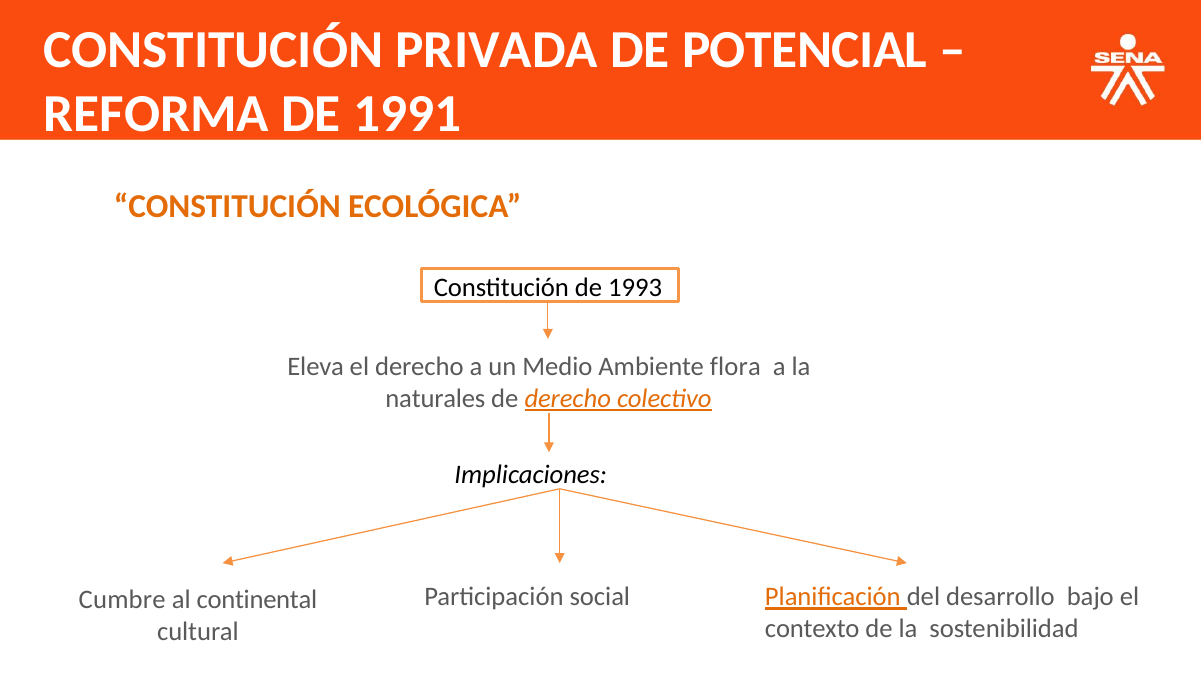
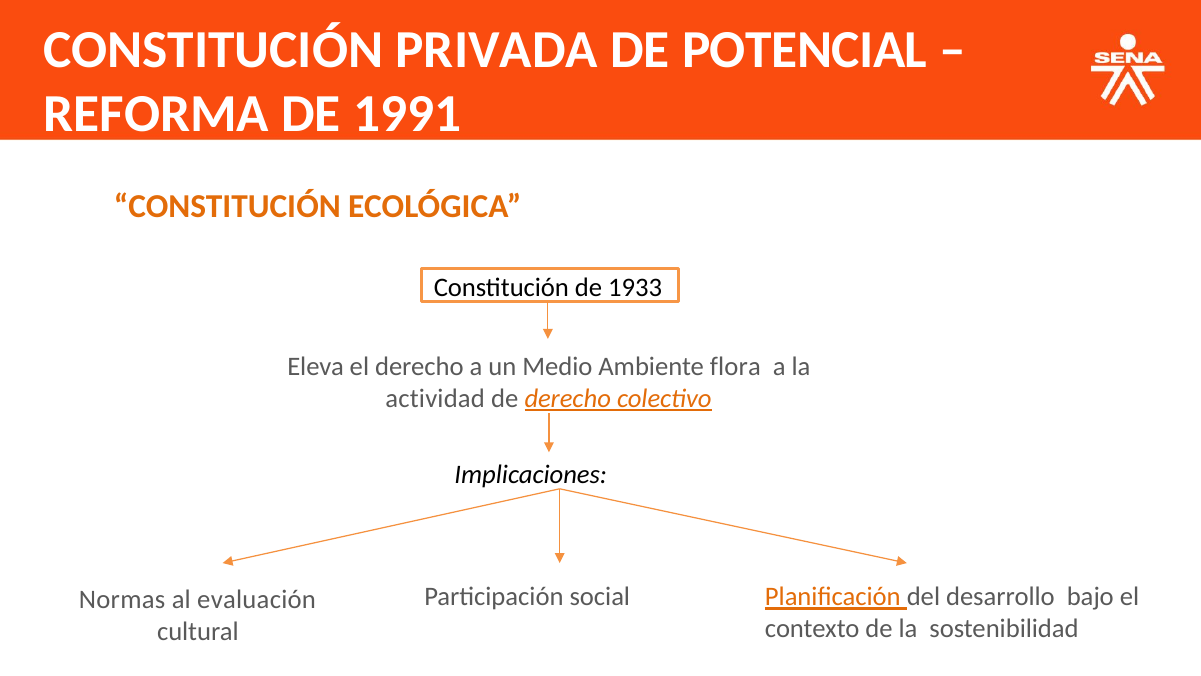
1993: 1993 -> 1933
naturales: naturales -> actividad
Cumbre: Cumbre -> Normas
continental: continental -> evaluación
